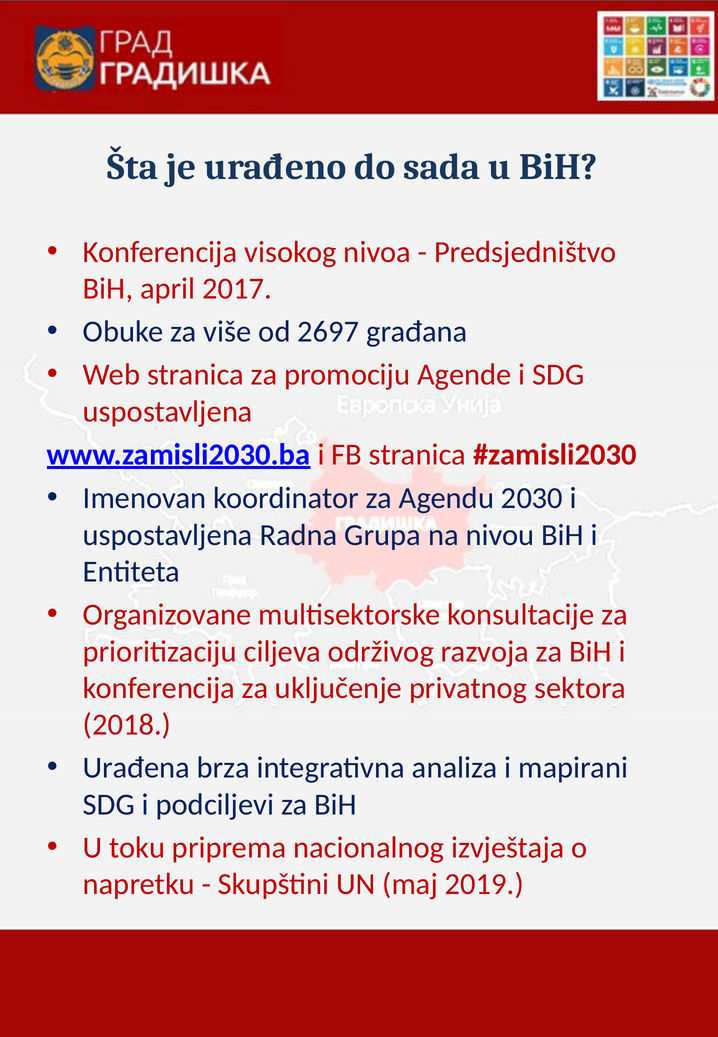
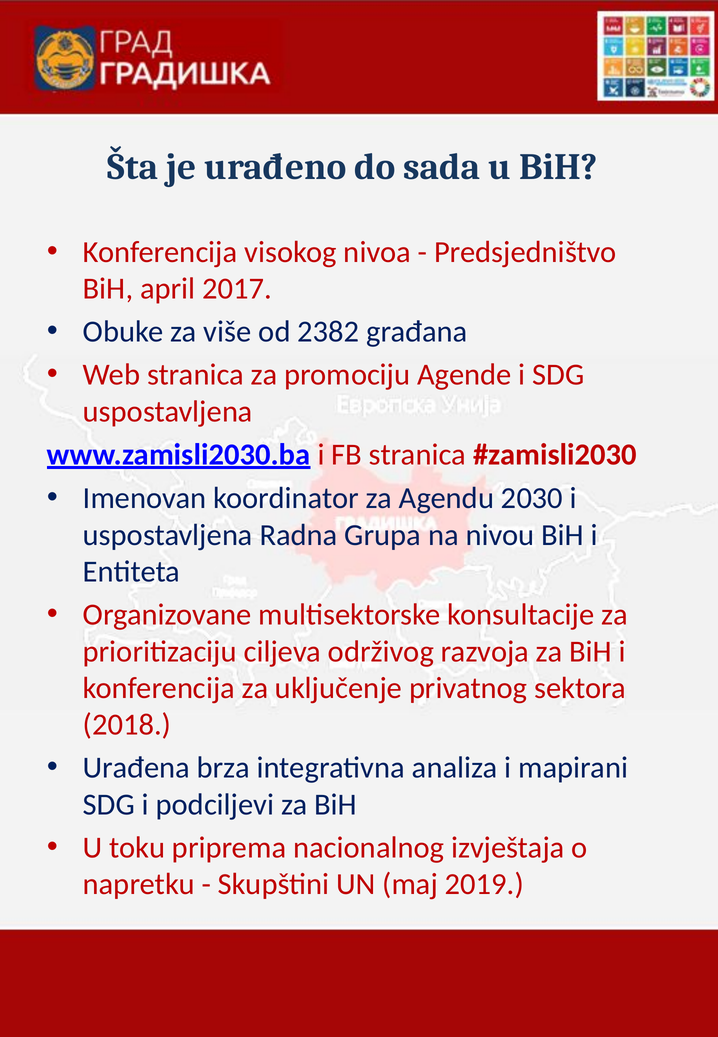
2697: 2697 -> 2382
